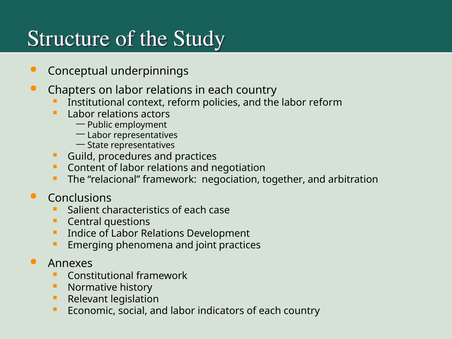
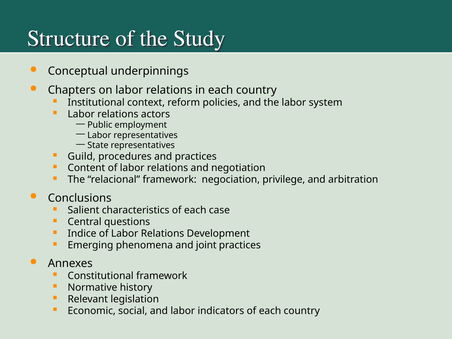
labor reform: reform -> system
together: together -> privilege
